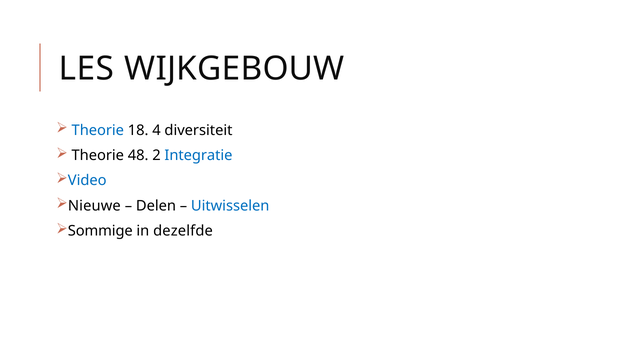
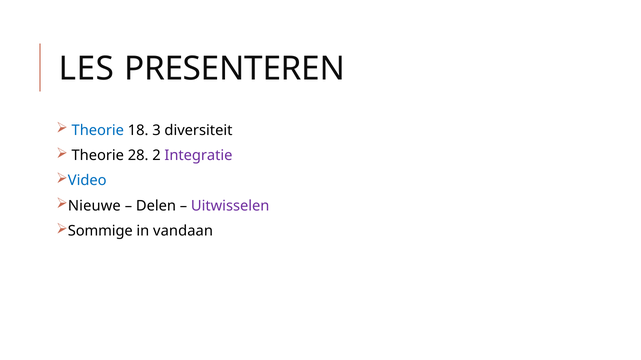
WIJKGEBOUW: WIJKGEBOUW -> PRESENTEREN
4: 4 -> 3
48: 48 -> 28
Integratie colour: blue -> purple
Uitwisselen colour: blue -> purple
dezelfde: dezelfde -> vandaan
